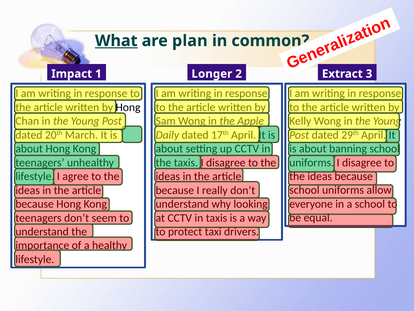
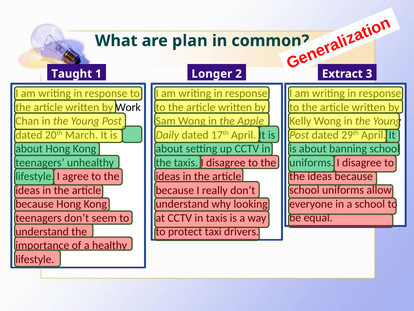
What underline: present -> none
Impact: Impact -> Taught
Hong at (128, 107): Hong -> Work
